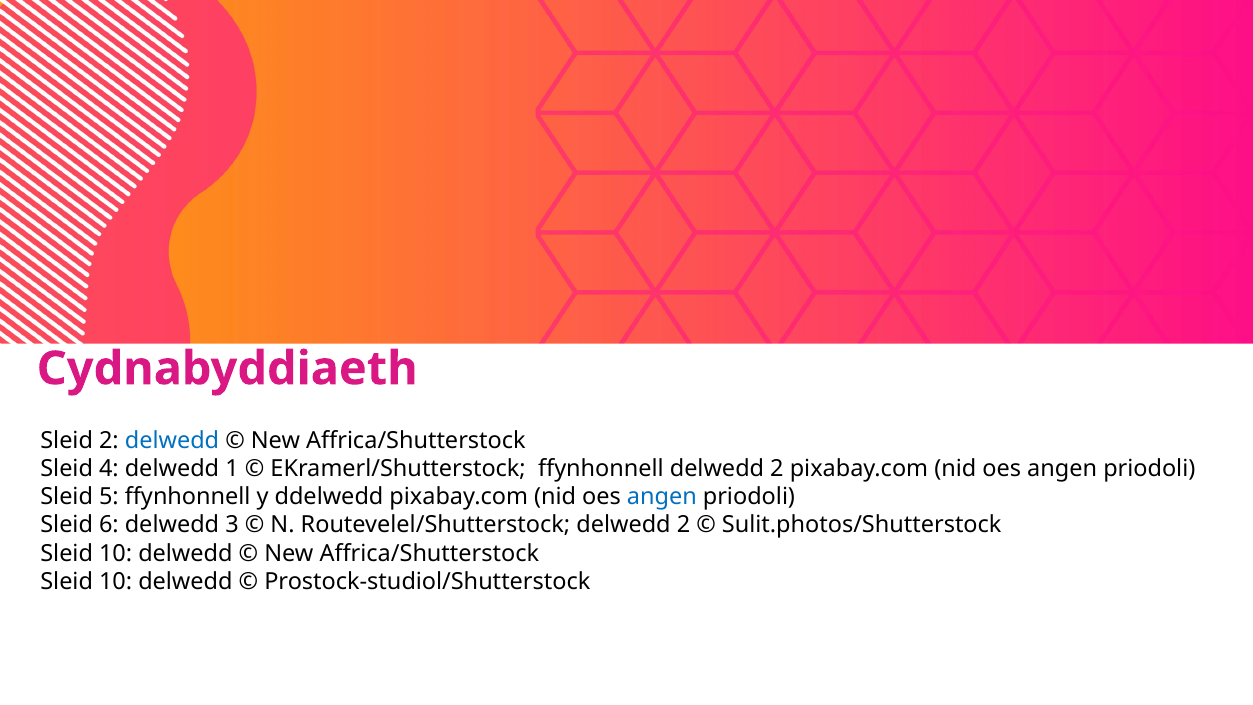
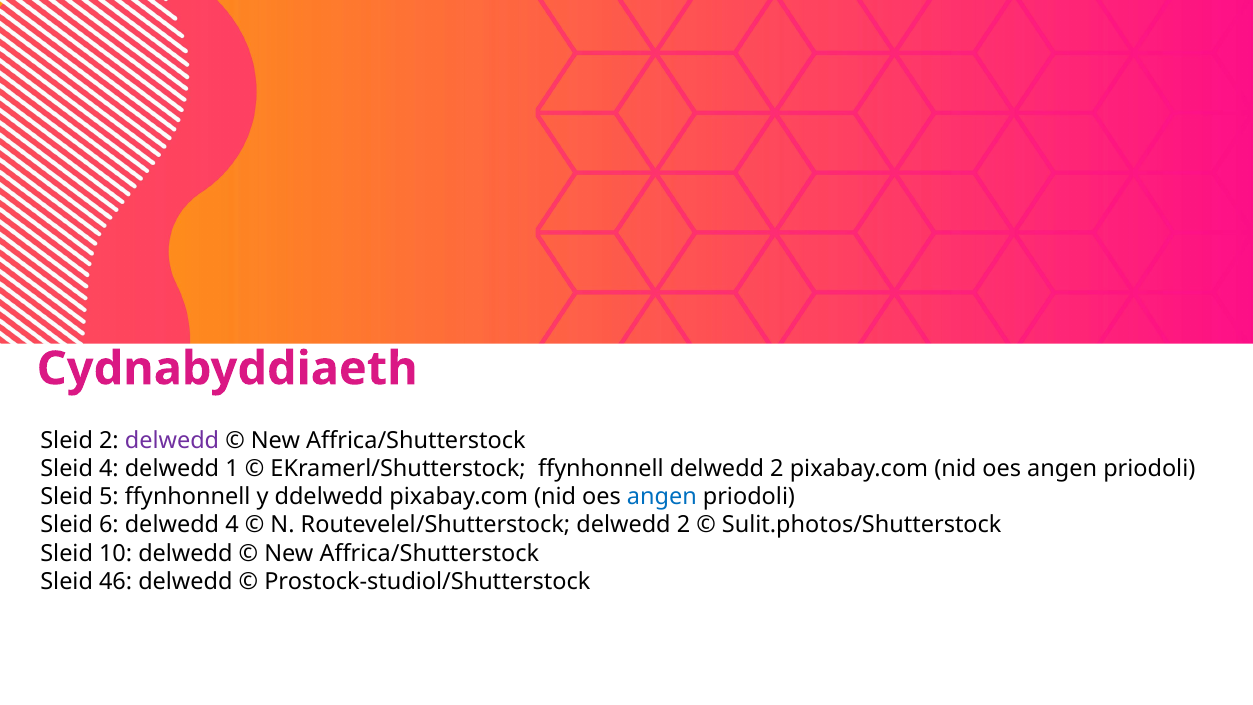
delwedd at (172, 440) colour: blue -> purple
delwedd 3: 3 -> 4
10 at (116, 581): 10 -> 46
